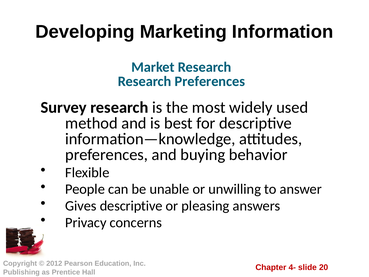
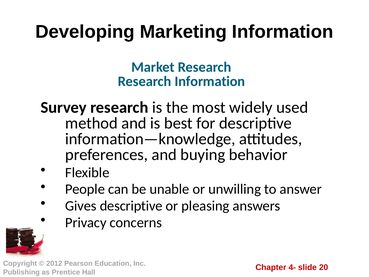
Research Preferences: Preferences -> Information
